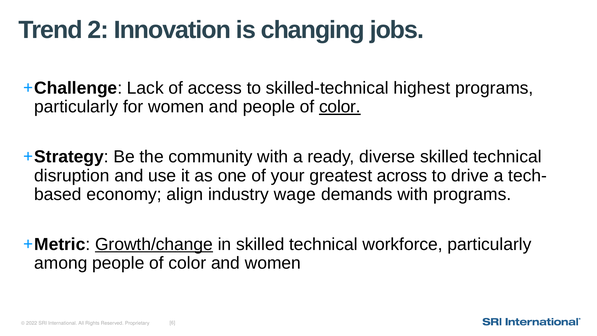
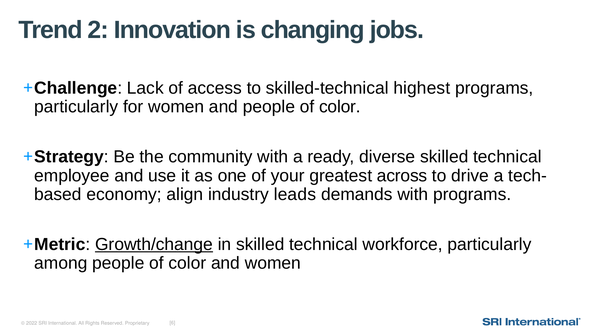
color at (340, 107) underline: present -> none
disruption: disruption -> employee
wage: wage -> leads
